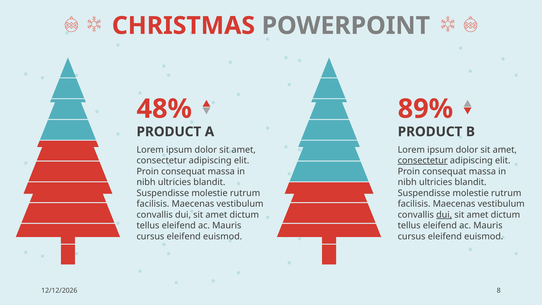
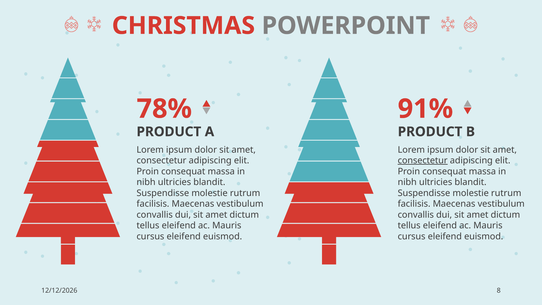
48%: 48% -> 78%
89%: 89% -> 91%
dui at (444, 215) underline: present -> none
